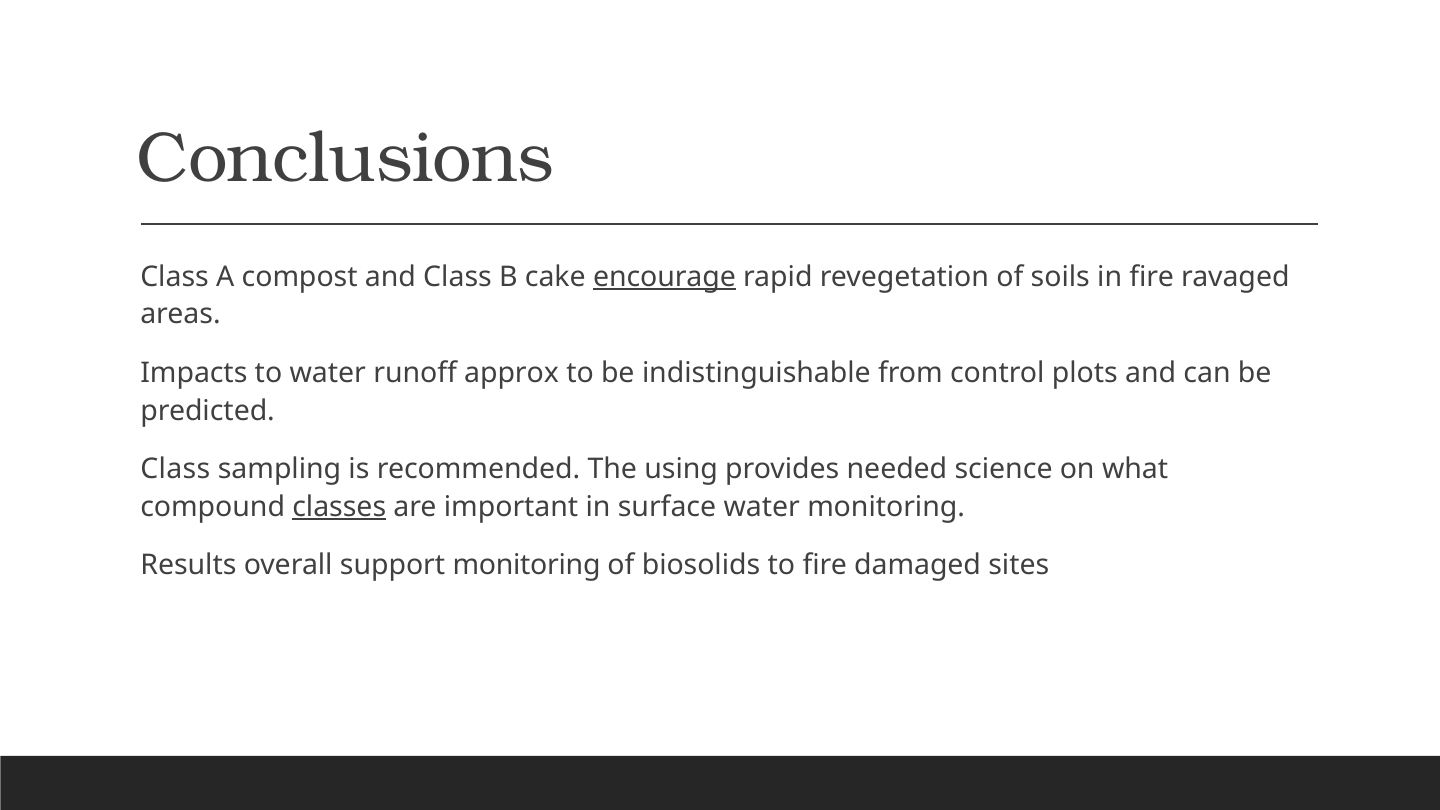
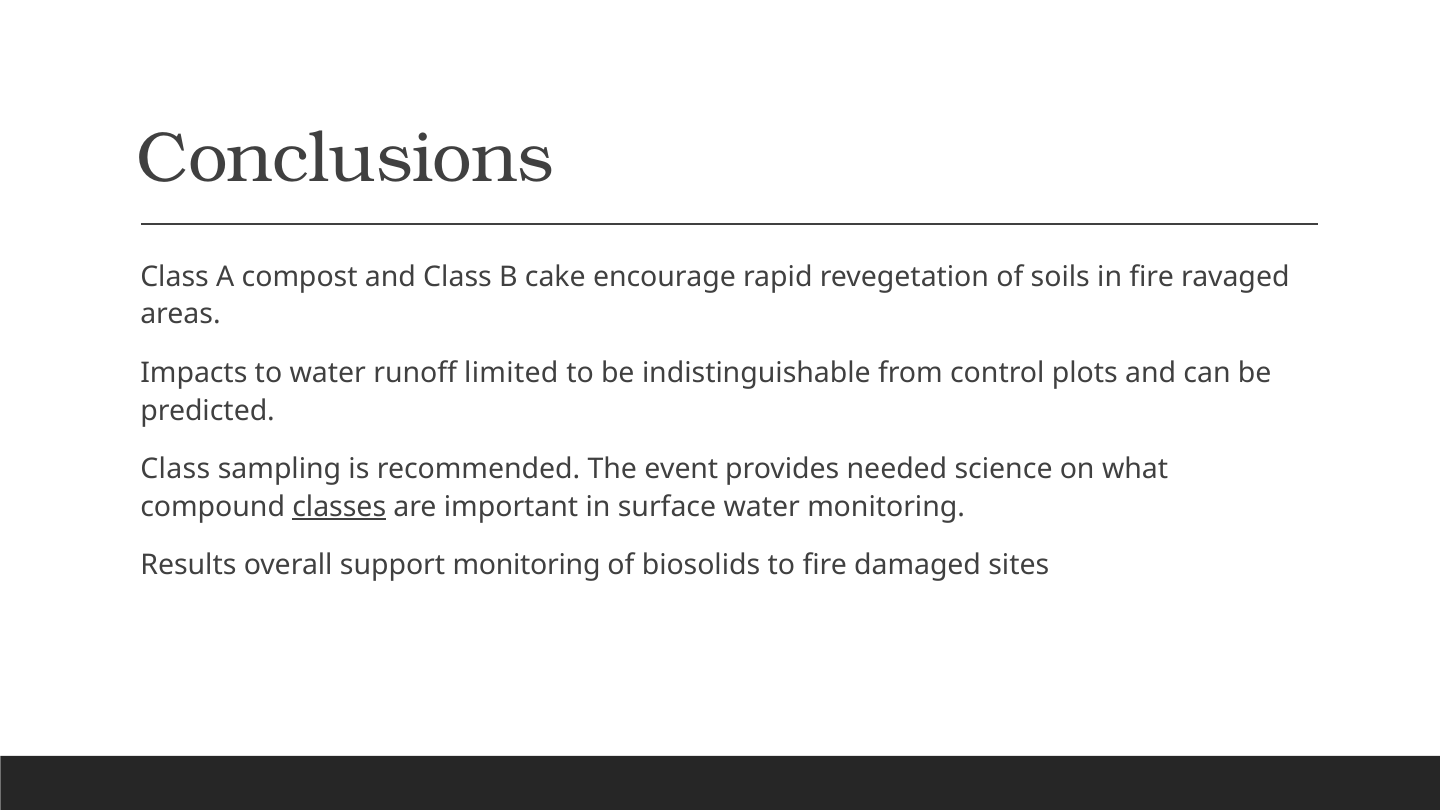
encourage underline: present -> none
approx: approx -> limited
using: using -> event
